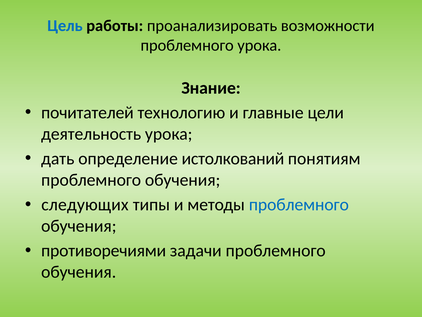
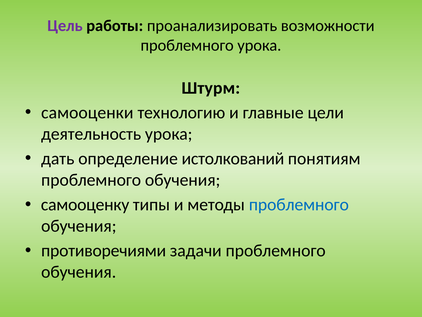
Цель colour: blue -> purple
Знание: Знание -> Штурм
почитателей: почитателей -> самооценки
следующих: следующих -> самооценку
